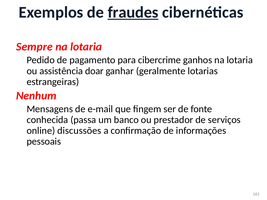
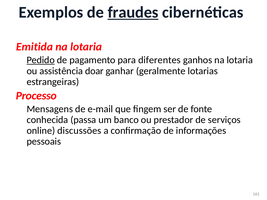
Sempre: Sempre -> Emitida
Pedido underline: none -> present
cibercrime: cibercrime -> diferentes
Nenhum: Nenhum -> Processo
